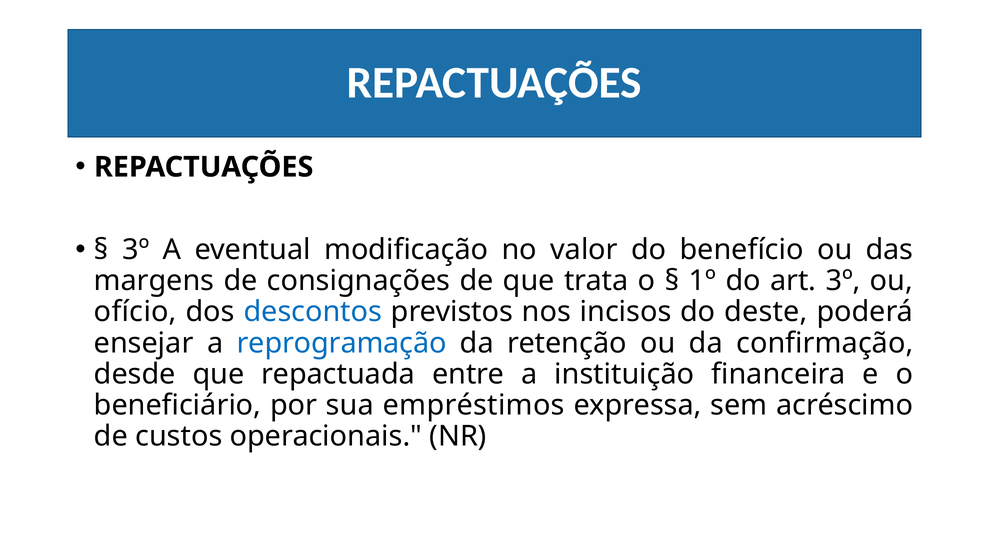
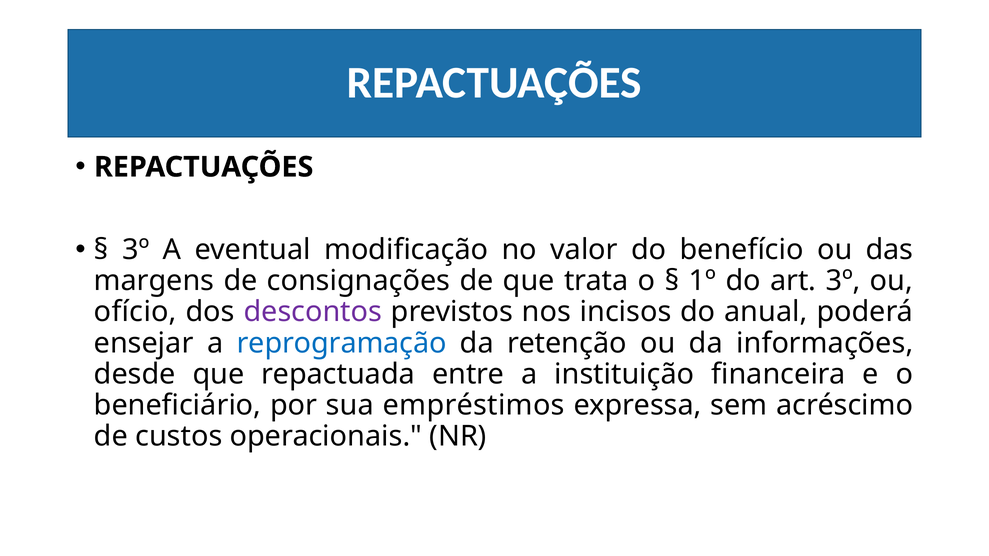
descontos colour: blue -> purple
deste: deste -> anual
confirmação: confirmação -> informações
